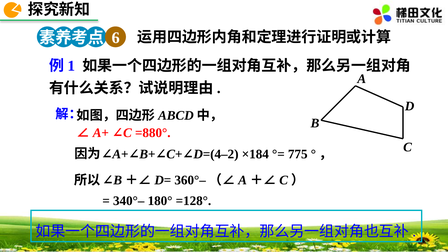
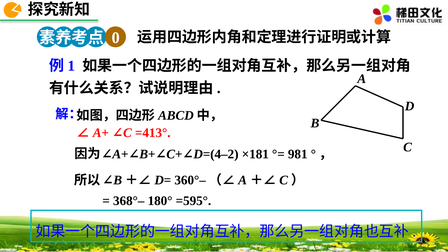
6: 6 -> 0
=880°: =880° -> =413°
×184: ×184 -> ×181
775: 775 -> 981
340°–: 340°– -> 368°–
=128°: =128° -> =595°
